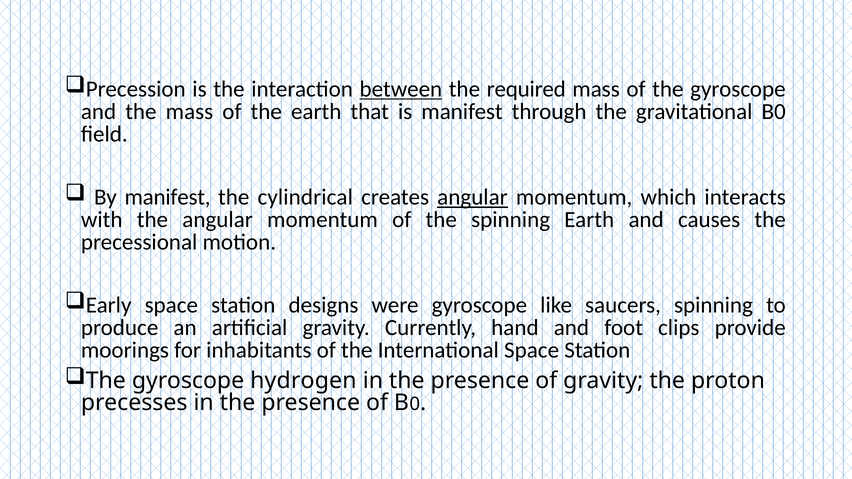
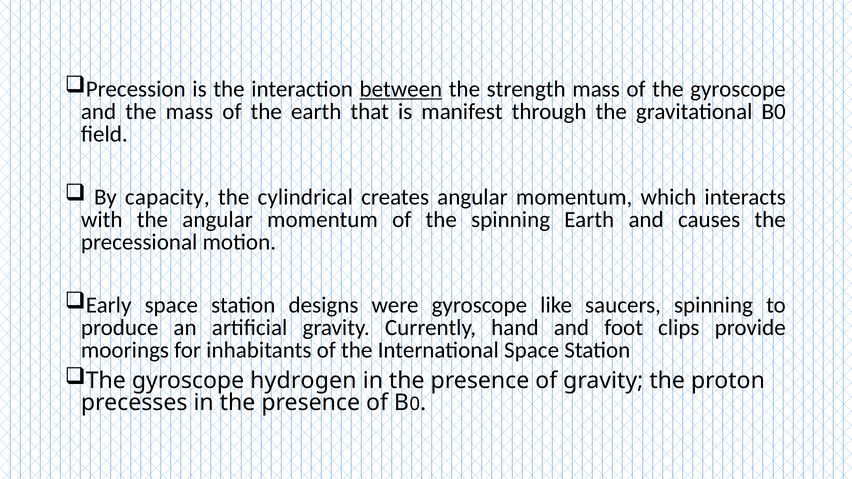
required: required -> strength
By manifest: manifest -> capacity
angular at (472, 197) underline: present -> none
